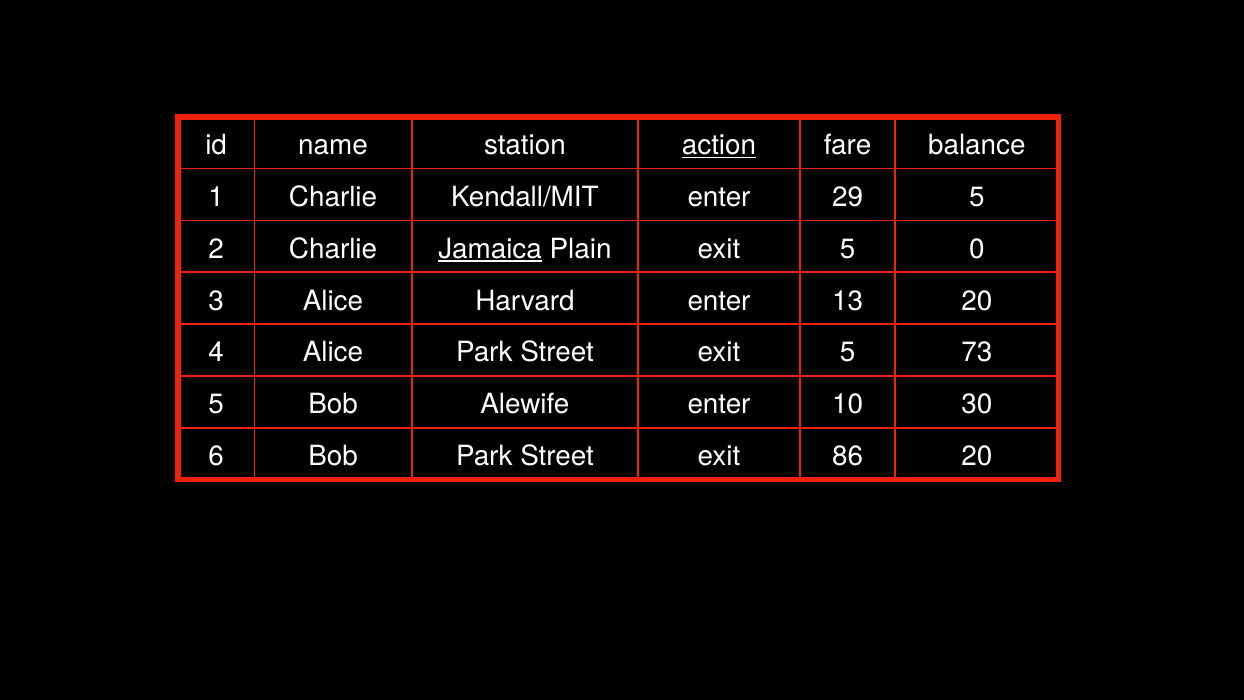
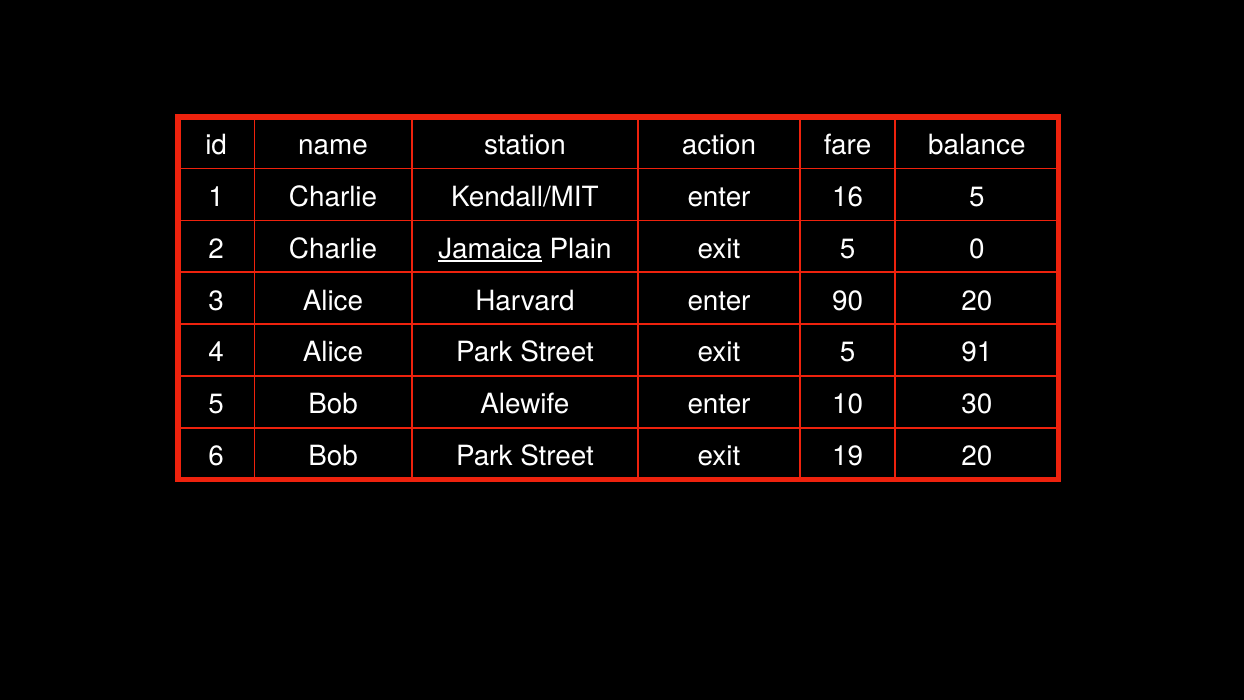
action underline: present -> none
29: 29 -> 16
13: 13 -> 90
73: 73 -> 91
86: 86 -> 19
